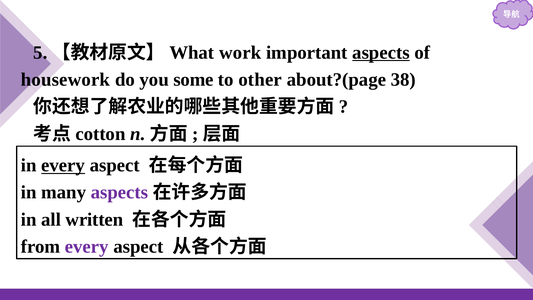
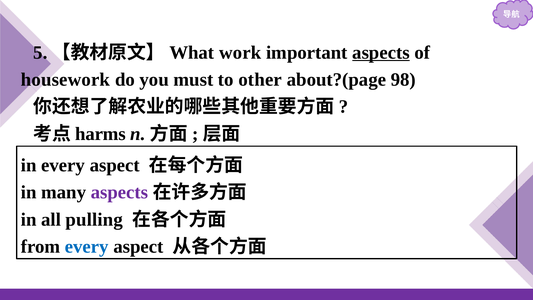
some: some -> must
38: 38 -> 98
cotton: cotton -> harms
every at (63, 165) underline: present -> none
written: written -> pulling
every at (87, 246) colour: purple -> blue
